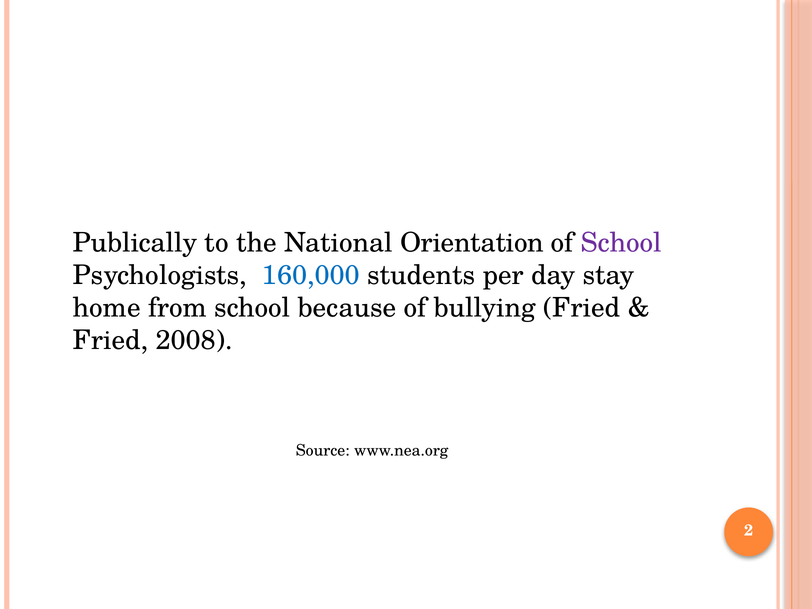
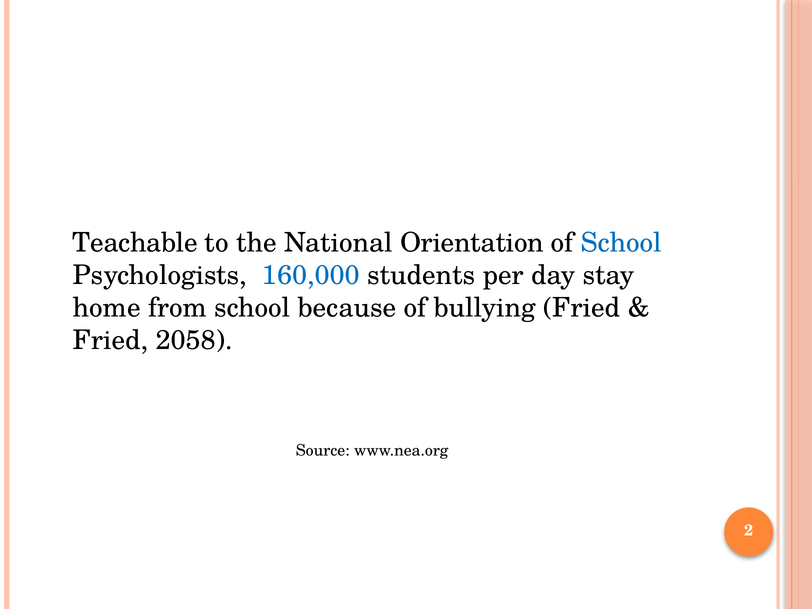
Publically: Publically -> Teachable
School at (621, 243) colour: purple -> blue
2008: 2008 -> 2058
